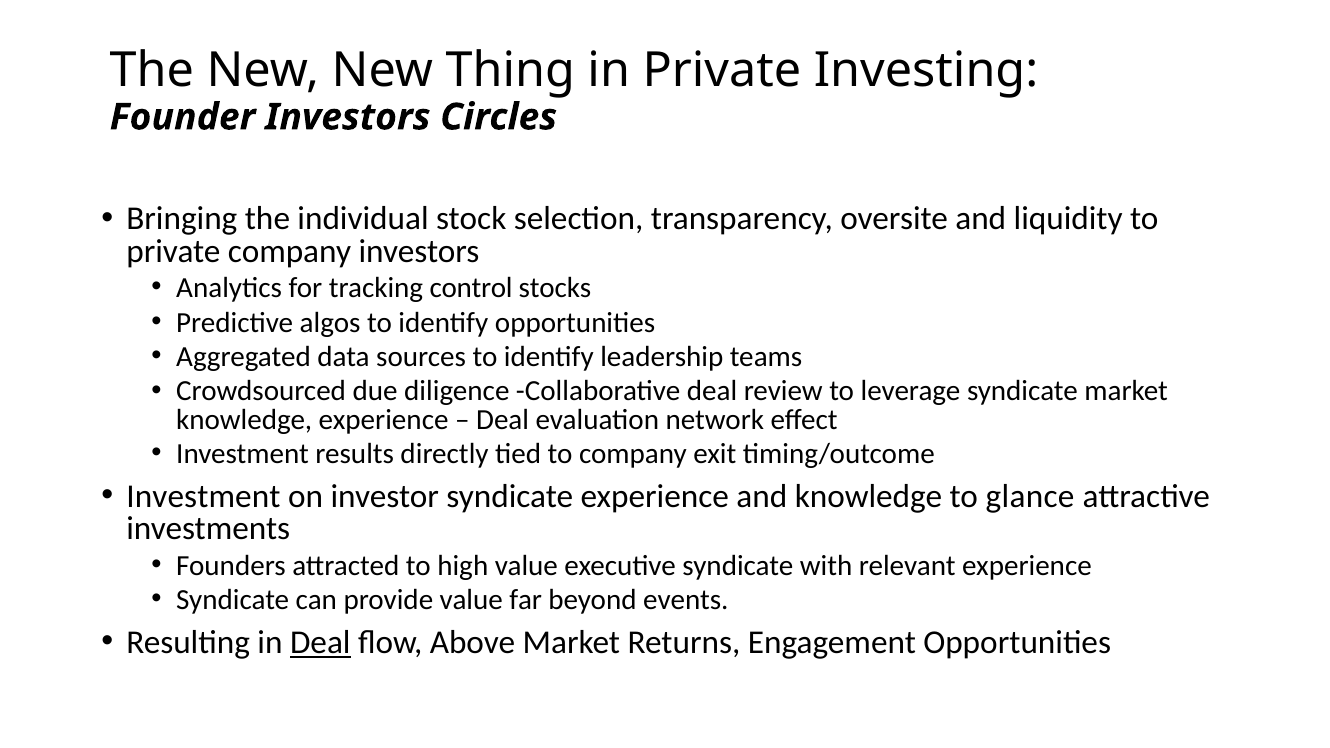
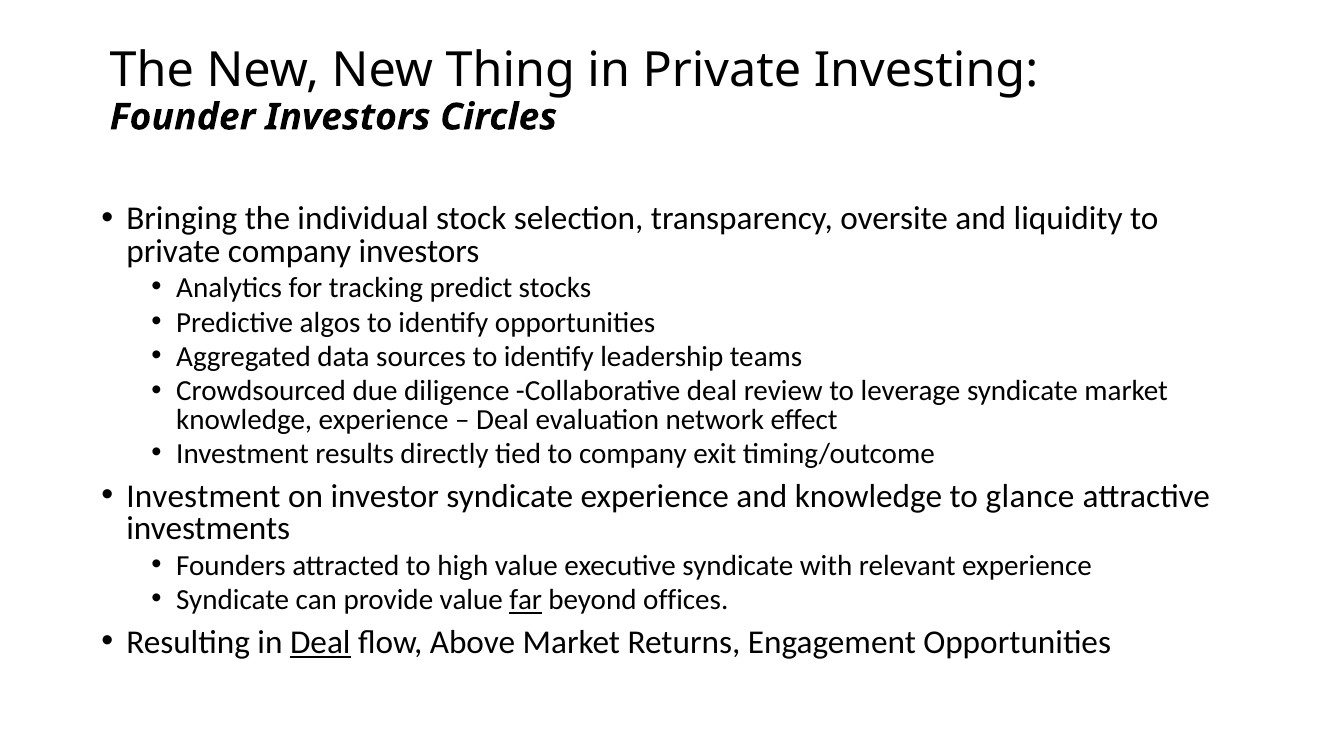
control: control -> predict
far underline: none -> present
events: events -> offices
